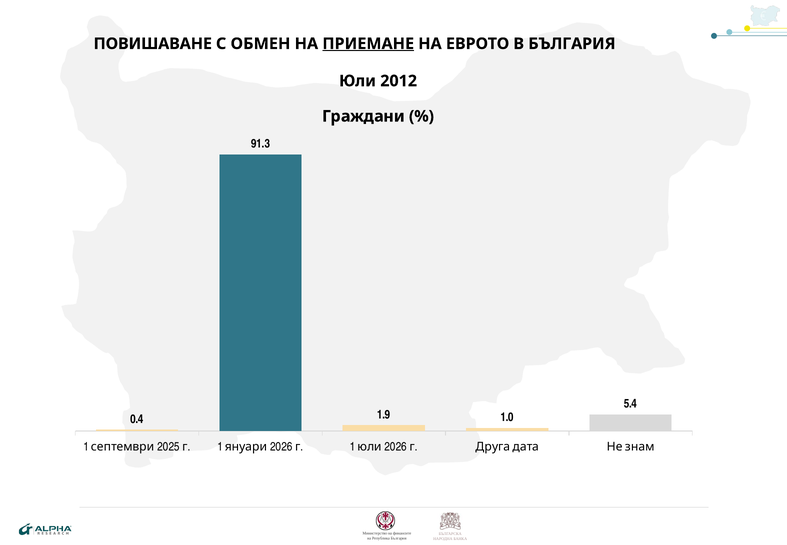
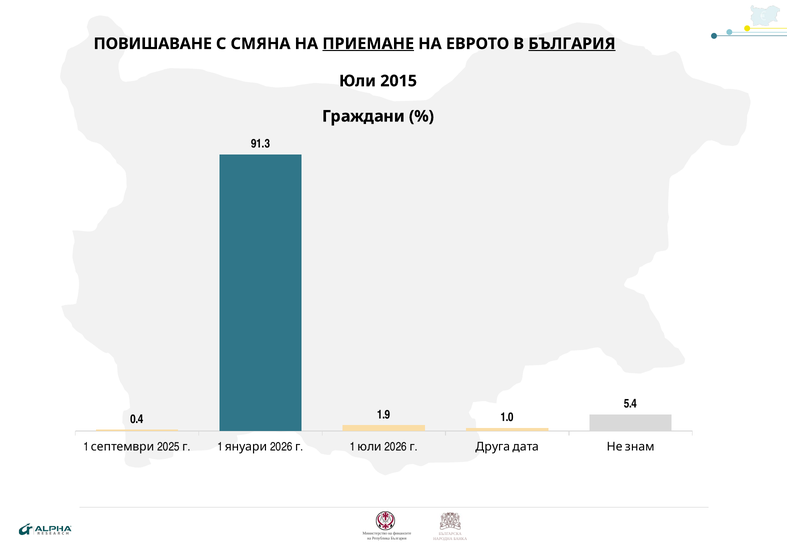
ОБМЕН: ОБМЕН -> СМЯНА
БЪЛГАРИЯ at (572, 44) underline: none -> present
2012: 2012 -> 2015
